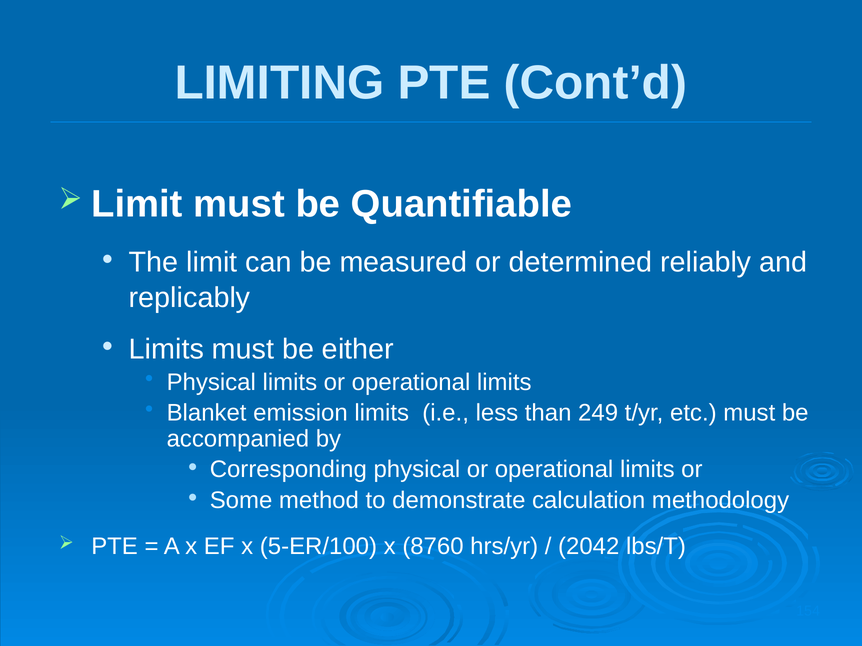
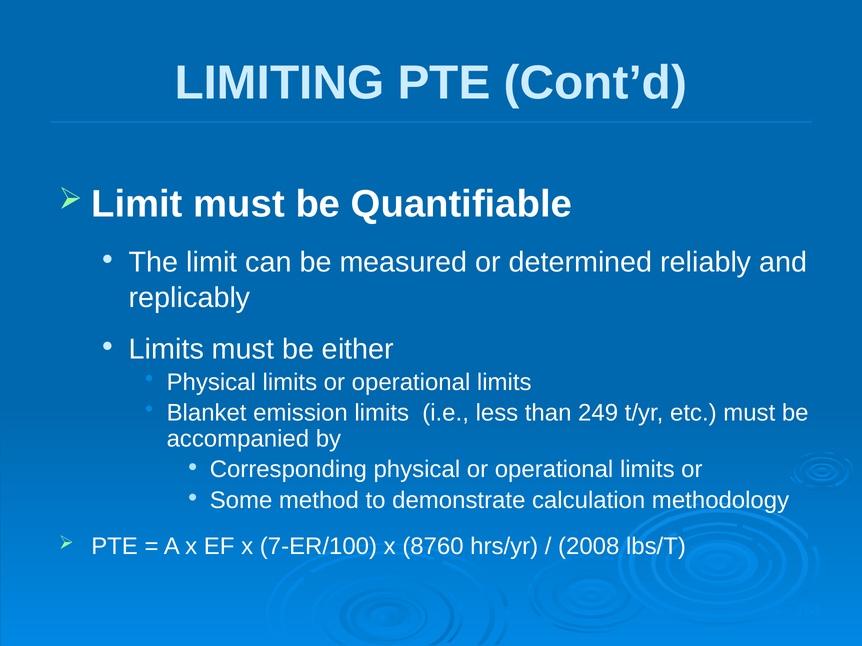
5-ER/100: 5-ER/100 -> 7-ER/100
2042: 2042 -> 2008
